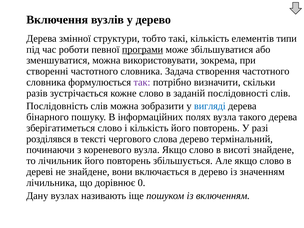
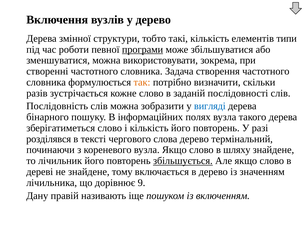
так colour: purple -> orange
висоті: висоті -> шляху
збільшується underline: none -> present
вони: вони -> тому
0: 0 -> 9
вузлах: вузлах -> правій
